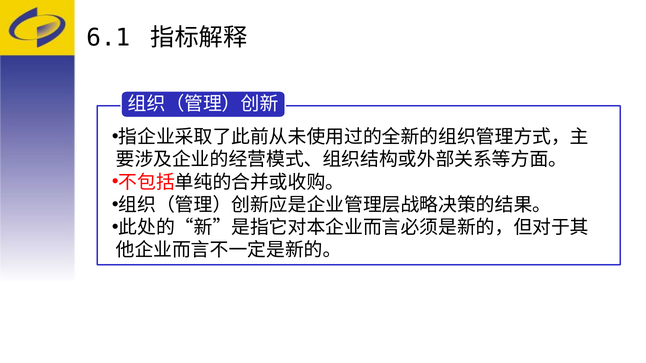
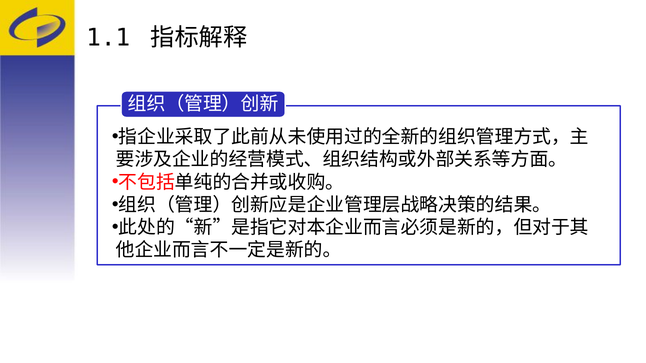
6.1: 6.1 -> 1.1
